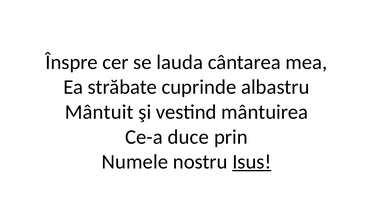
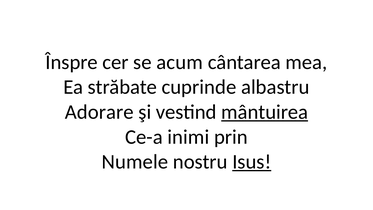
lauda: lauda -> acum
Mântuit: Mântuit -> Adorare
mântuirea underline: none -> present
duce: duce -> inimi
